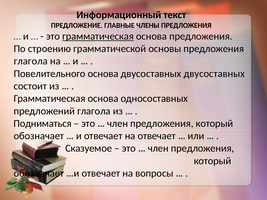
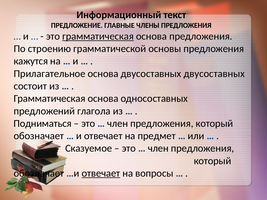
глагола at (31, 61): глагола -> кажутся
Повелительного: Повелительного -> Прилагательное
на отвечает: отвечает -> предмет
отвечает at (101, 173) underline: none -> present
